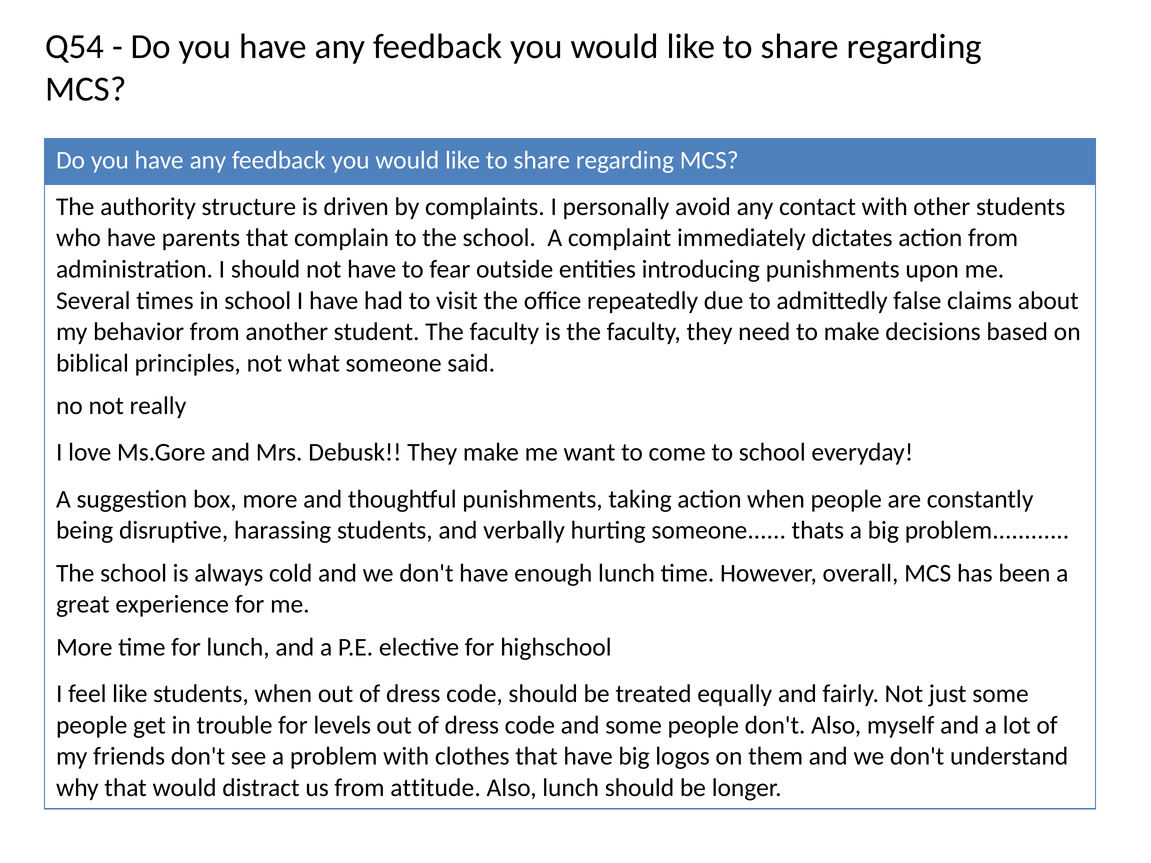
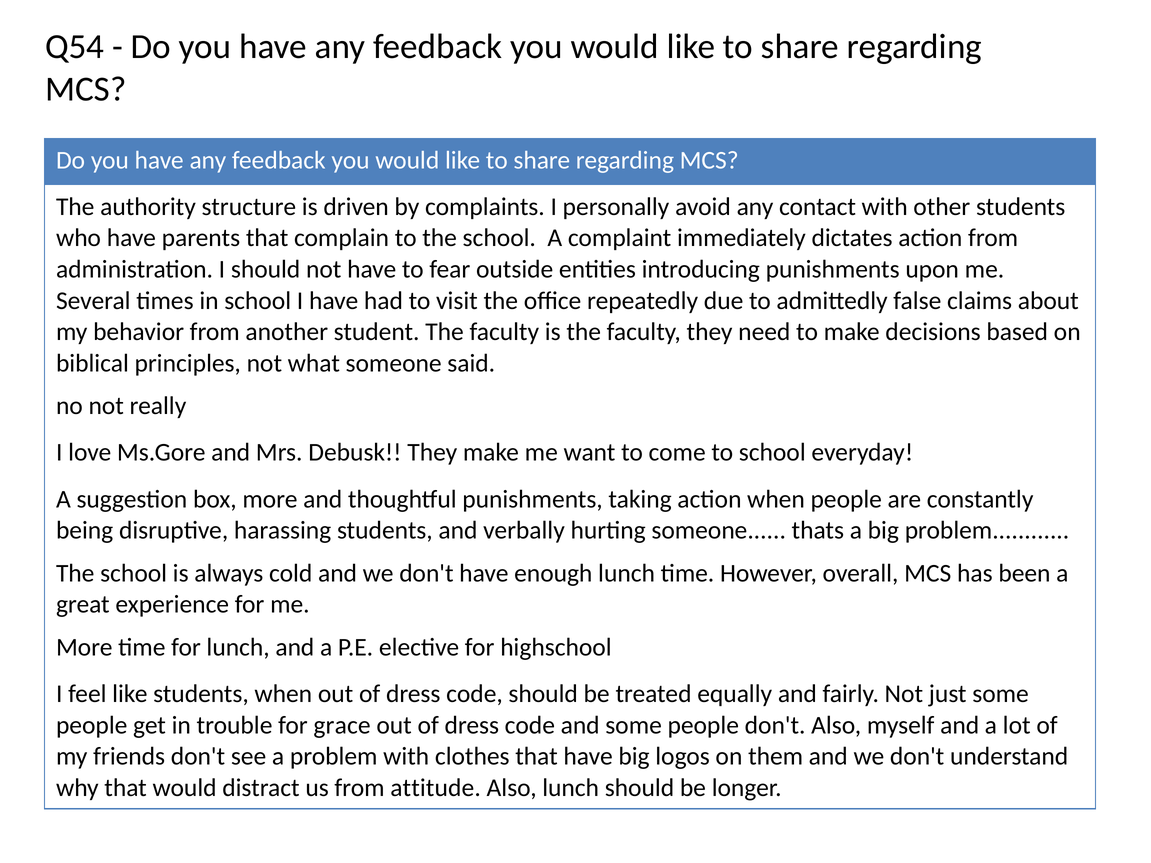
levels: levels -> grace
